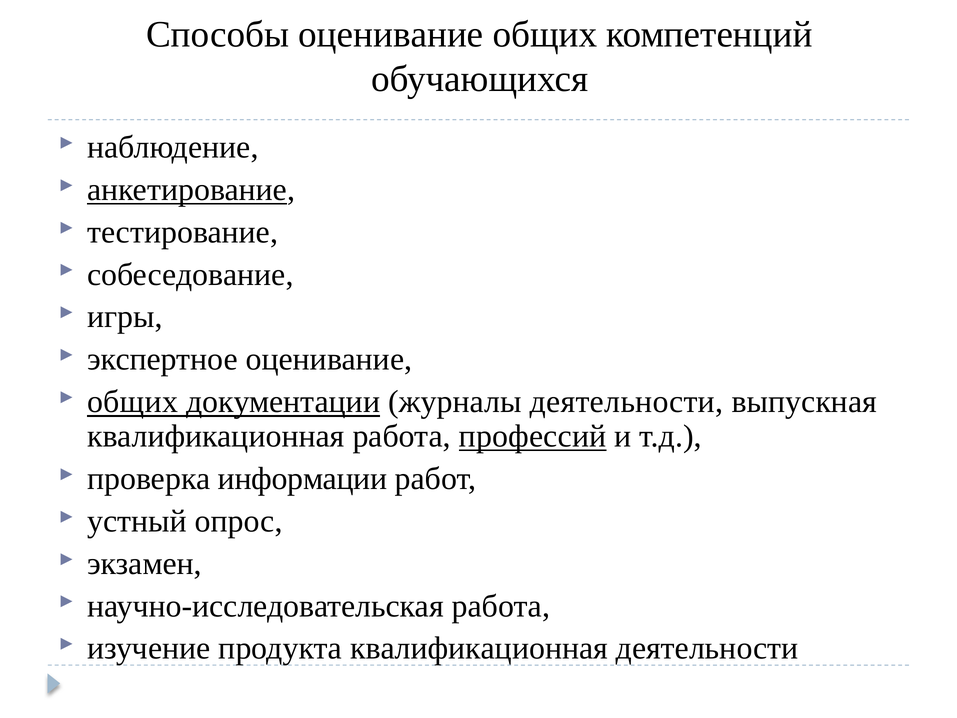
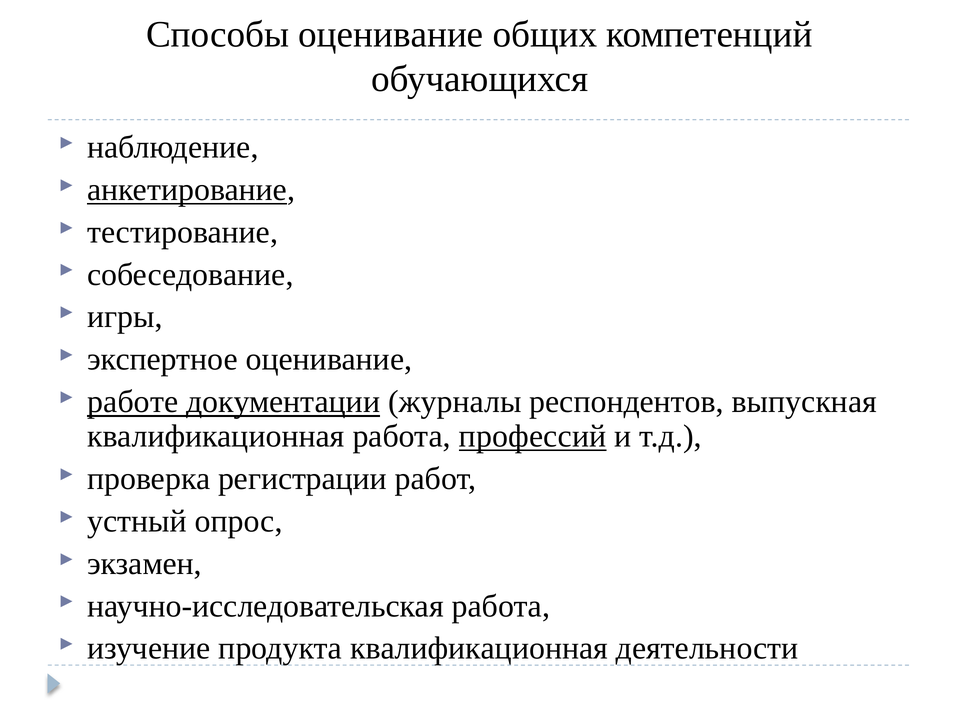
общих at (133, 402): общих -> работе
журналы деятельности: деятельности -> респондентов
информации: информации -> регистрации
